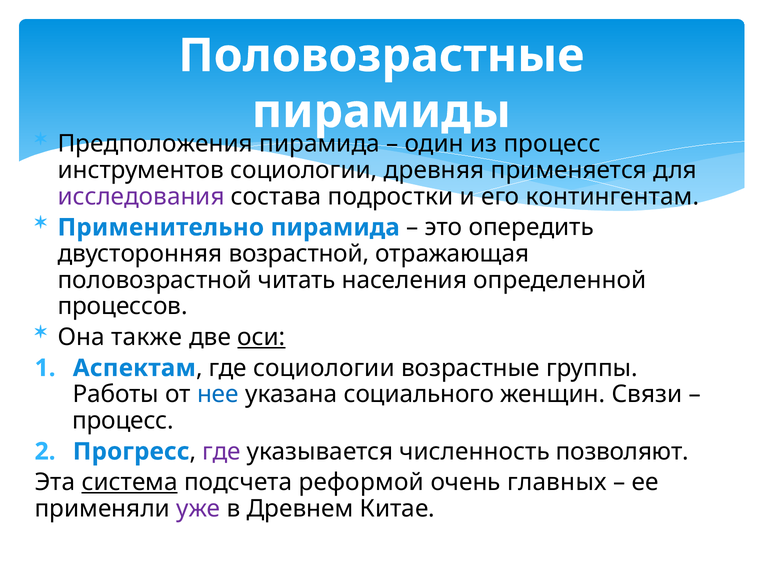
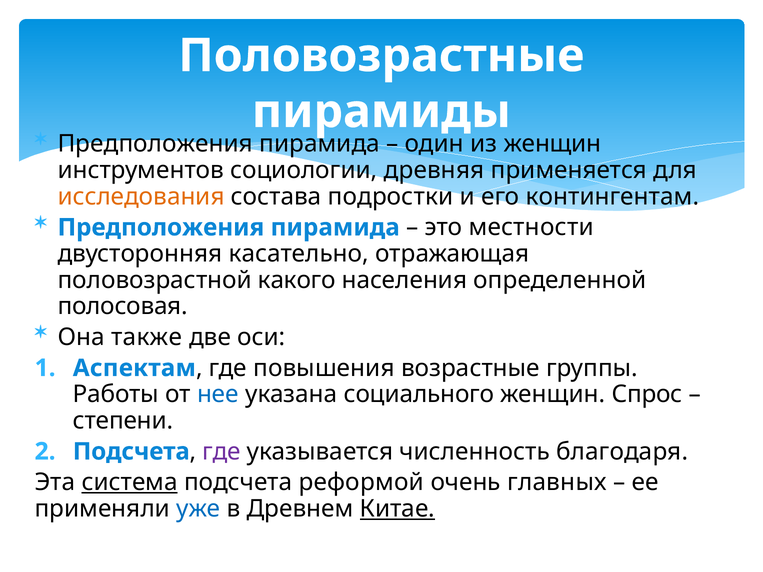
процесс at (552, 144): процесс -> женщин
исследования colour: purple -> orange
Применительно at (161, 228): Применительно -> Предположения
опередить: опередить -> местности
возрастной: возрастной -> касательно
читать: читать -> какого
процессов: процессов -> полосовая
оси underline: present -> none
где социологии: социологии -> повышения
Связи: Связи -> Спрос
процесс at (123, 421): процесс -> степени
Прогресс at (131, 452): Прогресс -> Подсчета
позволяют: позволяют -> благодаря
уже colour: purple -> blue
Китае underline: none -> present
